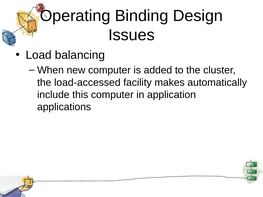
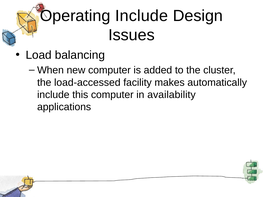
Operating Binding: Binding -> Include
application: application -> availability
